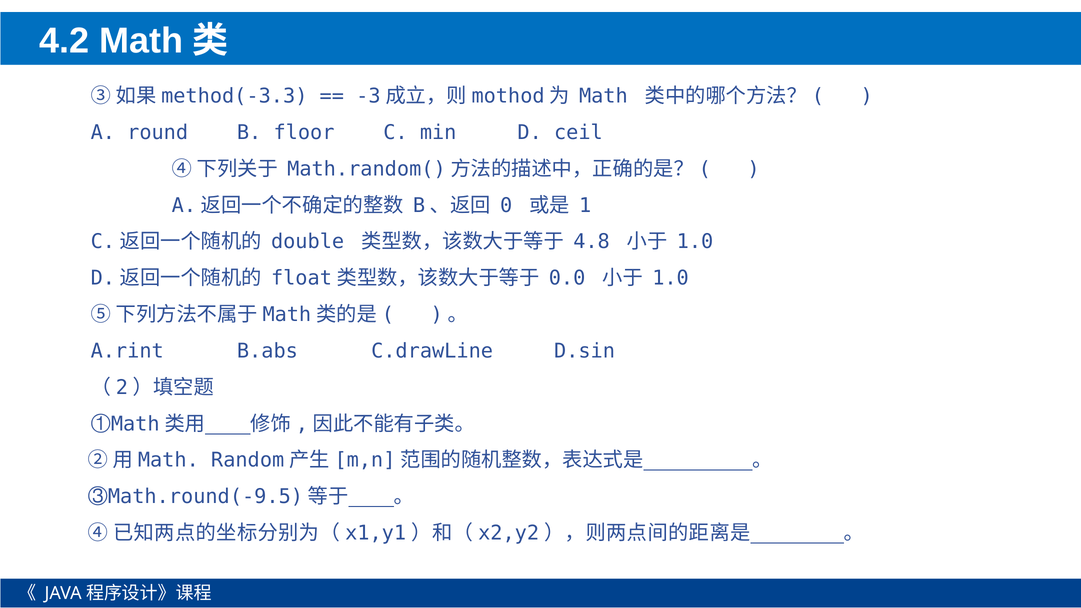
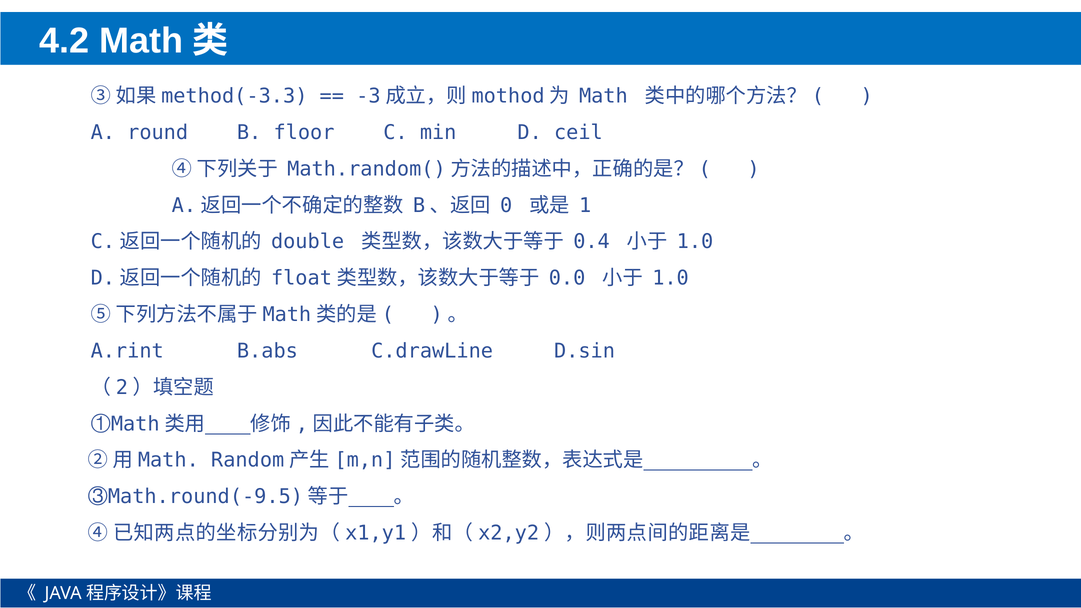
4.8: 4.8 -> 0.4
